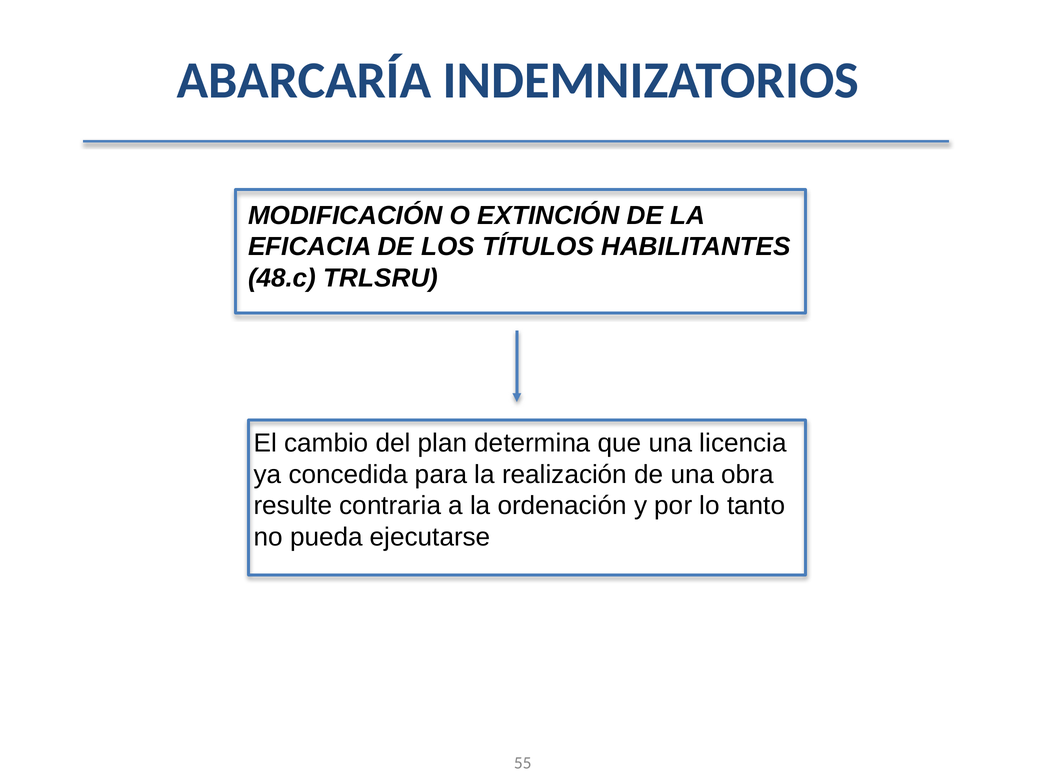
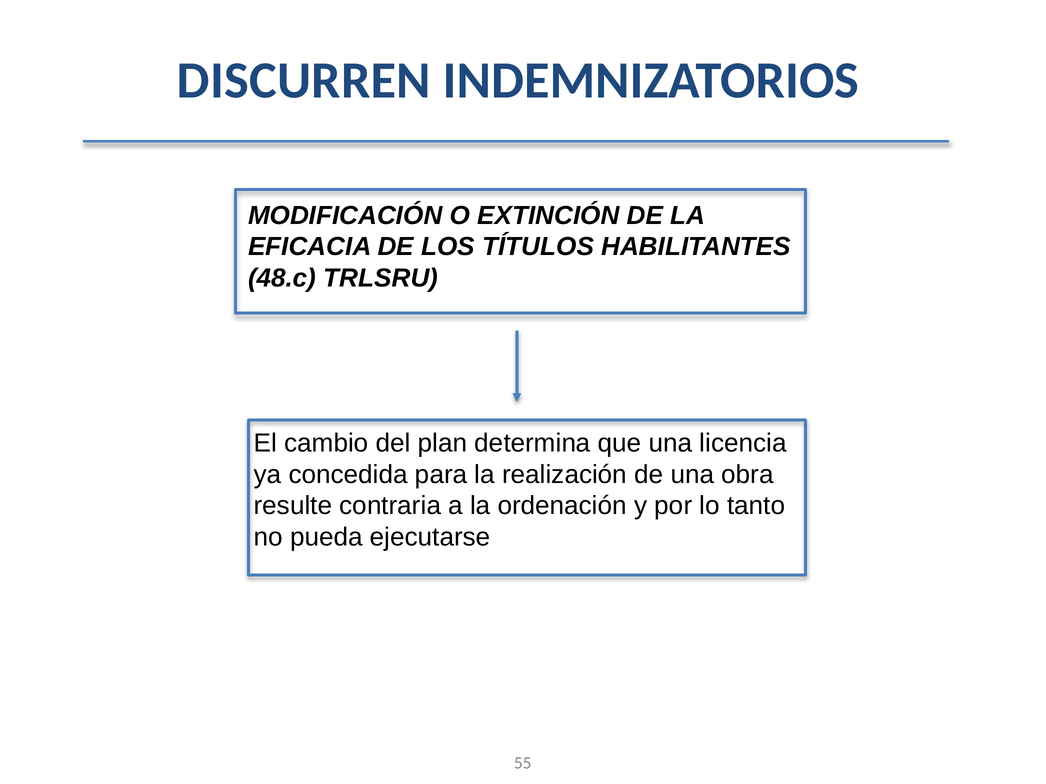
ABARCARÍA: ABARCARÍA -> DISCURREN
